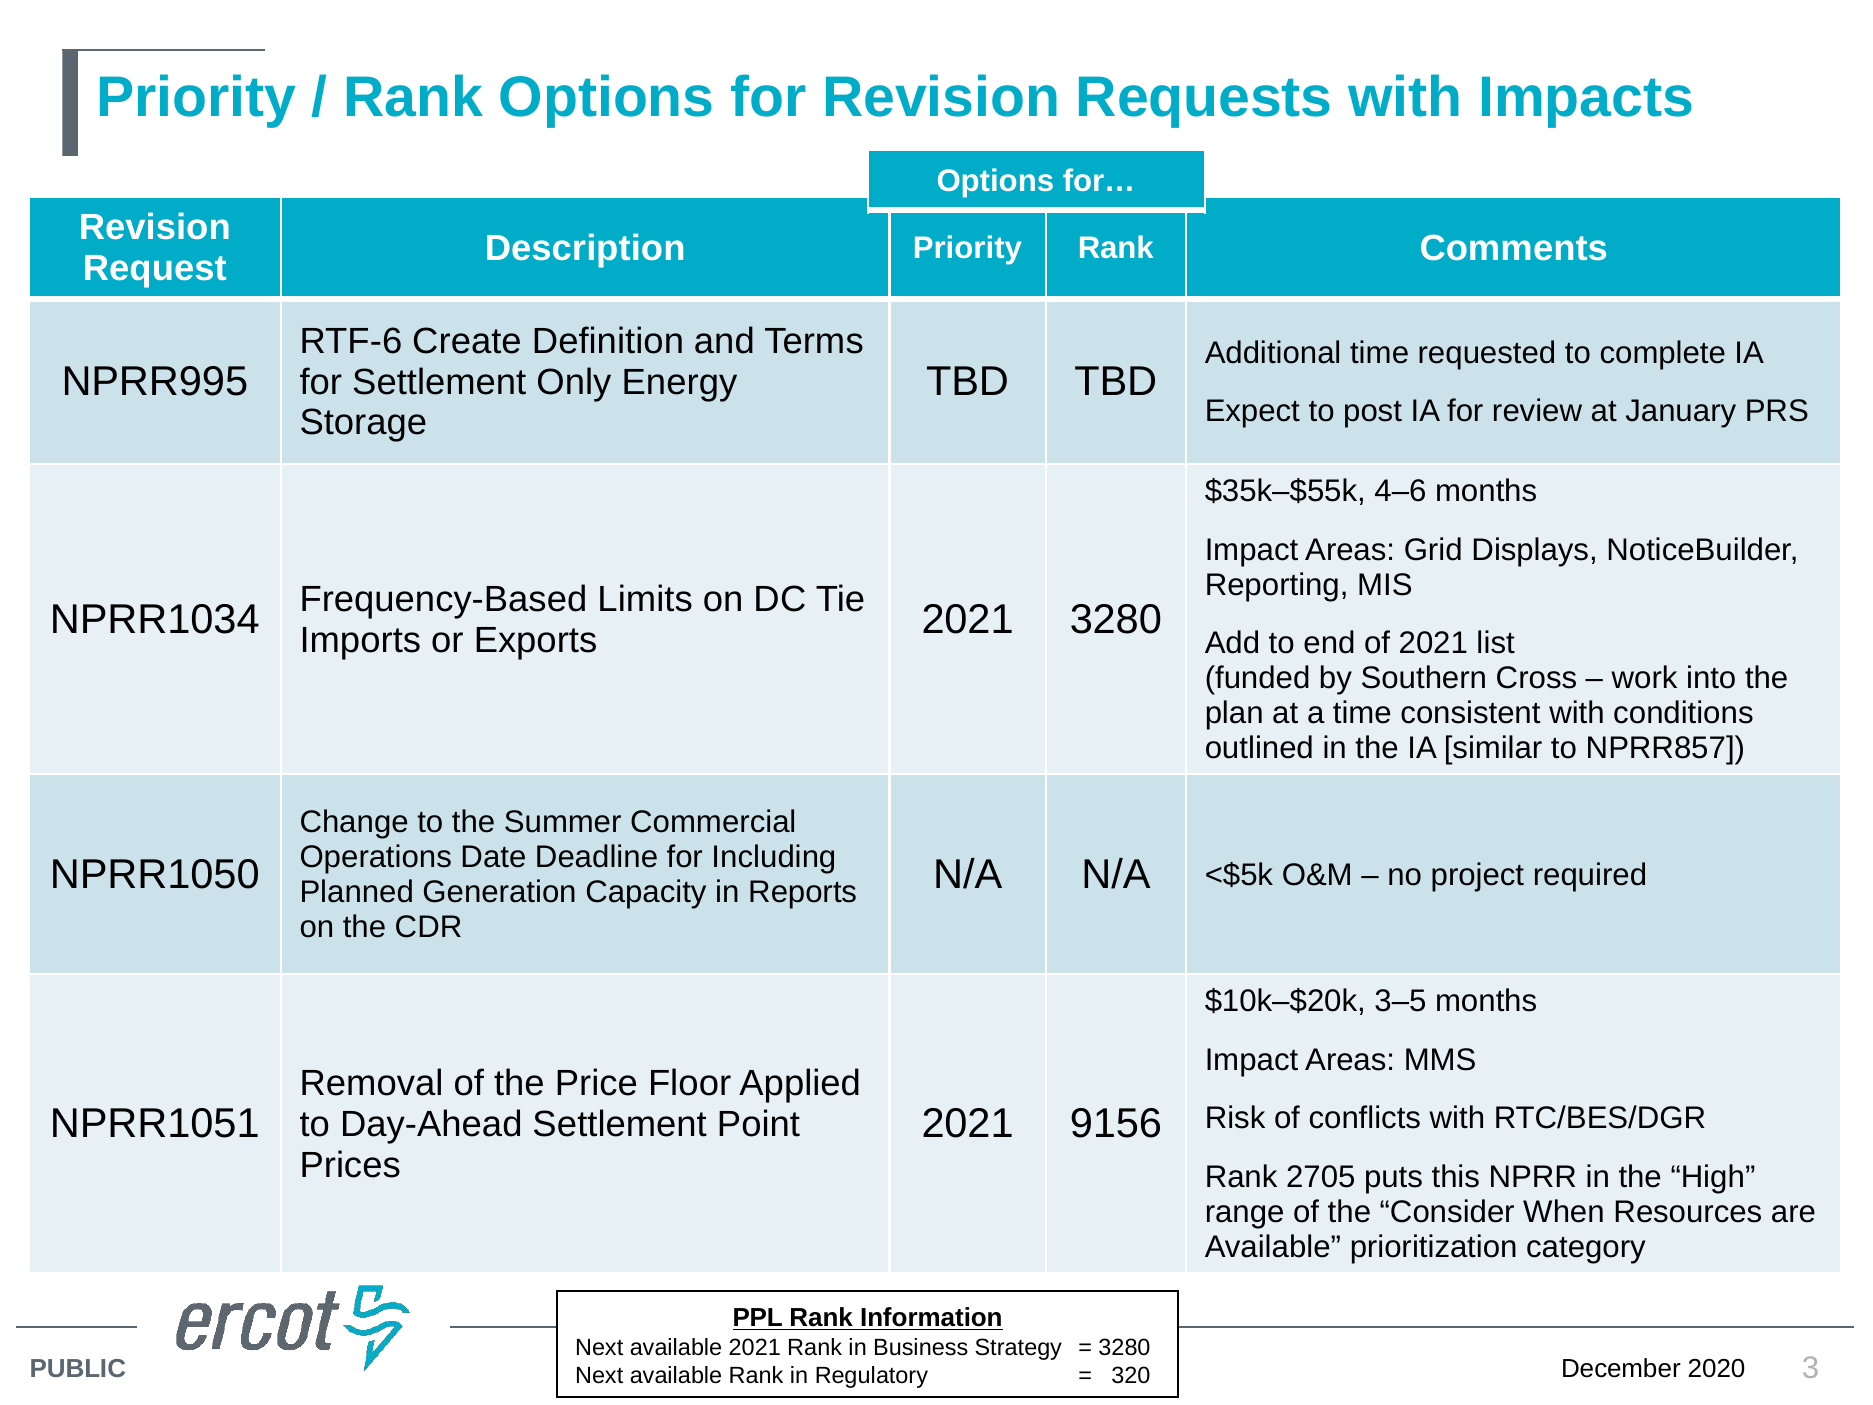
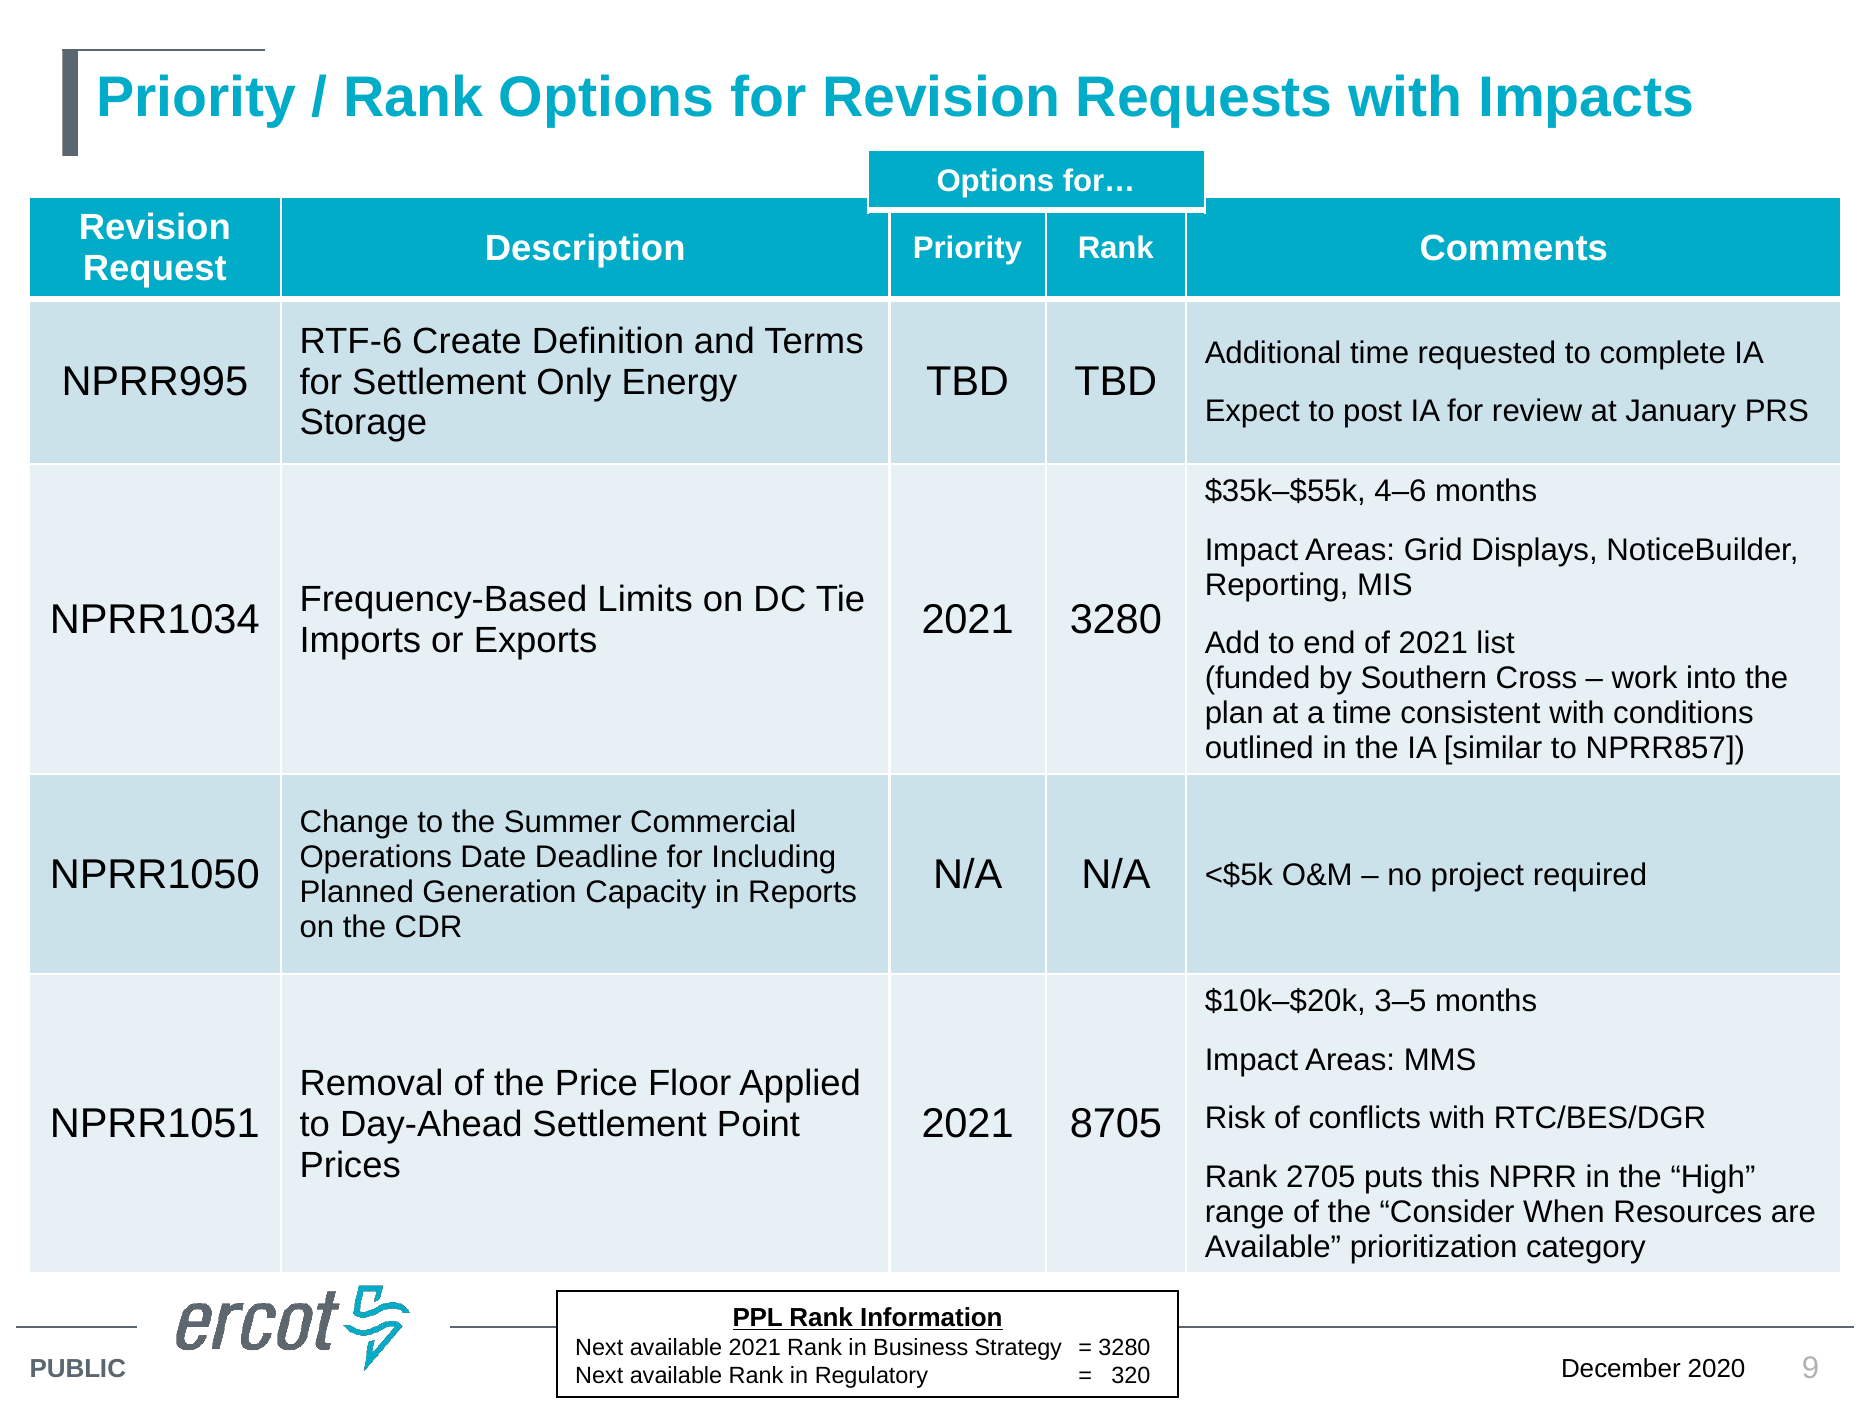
9156: 9156 -> 8705
3: 3 -> 9
